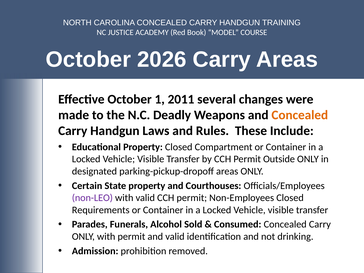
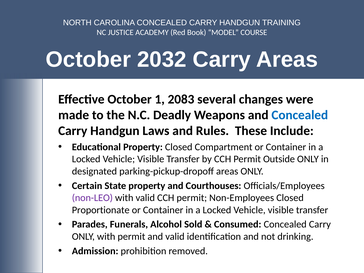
2026: 2026 -> 2032
2011: 2011 -> 2083
Concealed at (300, 115) colour: orange -> blue
Requirements: Requirements -> Proportionate
